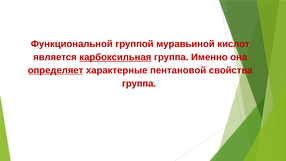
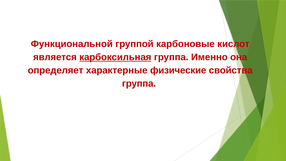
муравьиной: муравьиной -> карбоновые
определяет underline: present -> none
пентановой: пентановой -> физические
